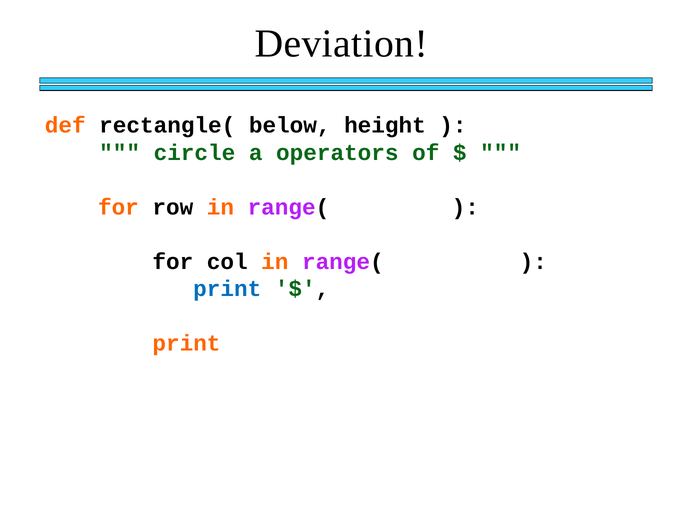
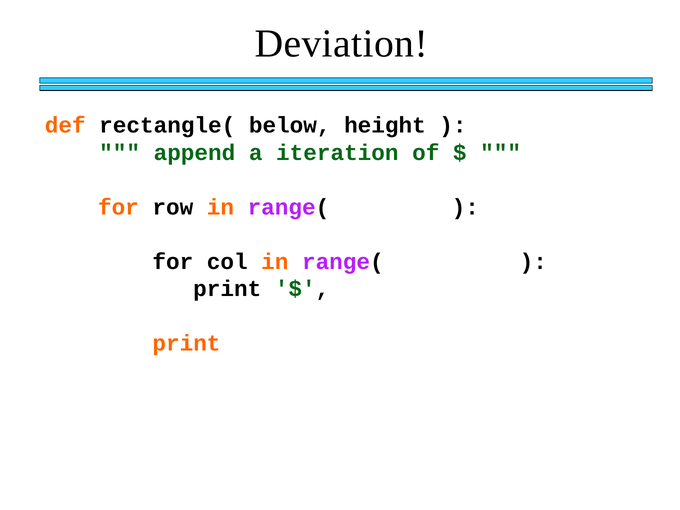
circle: circle -> append
operators: operators -> iteration
print at (227, 289) colour: blue -> black
